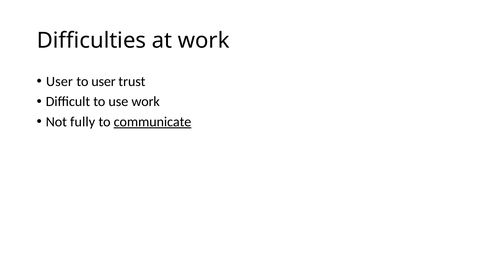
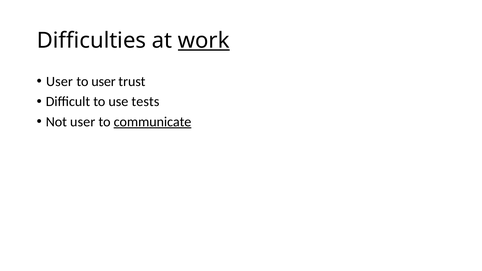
work at (204, 40) underline: none -> present
use work: work -> tests
Not fully: fully -> user
